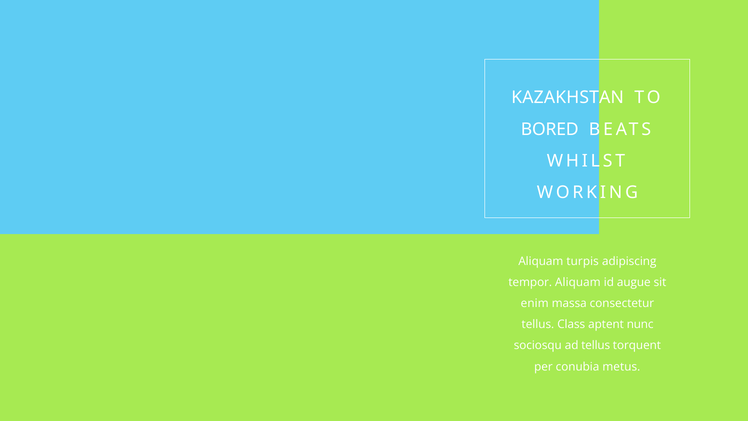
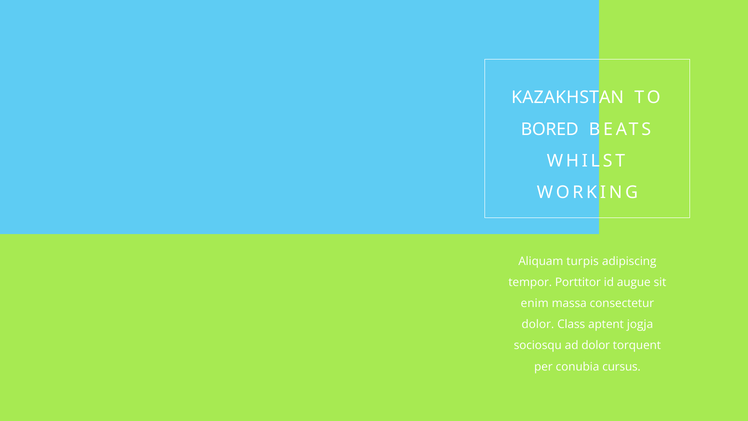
tempor Aliquam: Aliquam -> Porttitor
tellus at (538, 324): tellus -> dolor
nunc: nunc -> jogja
ad tellus: tellus -> dolor
metus: metus -> cursus
